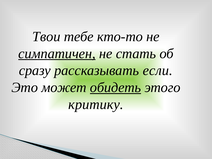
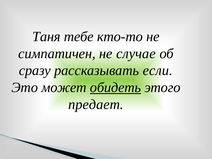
Твои: Твои -> Таня
симпатичен underline: present -> none
стать: стать -> случае
критику: критику -> предает
